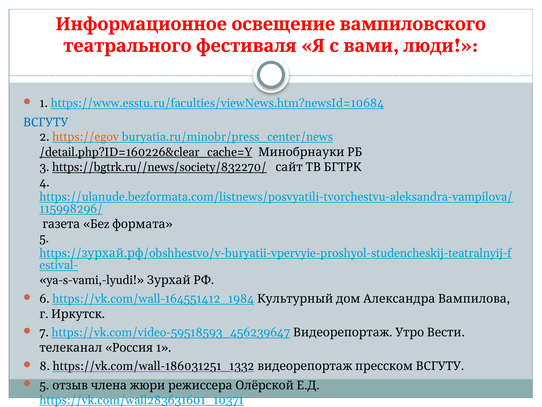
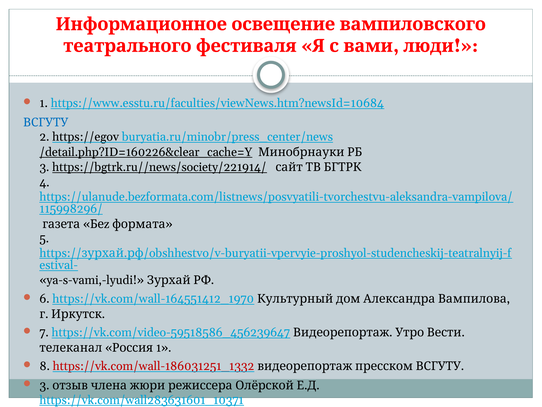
https://egov colour: orange -> black
https://bgtrk.ru//news/society/832270/: https://bgtrk.ru//news/society/832270/ -> https://bgtrk.ru//news/society/221914/
https://vk.com/wall-164551412_1984: https://vk.com/wall-164551412_1984 -> https://vk.com/wall-164551412_1970
https://vk.com/video-59518593_456239647: https://vk.com/video-59518593_456239647 -> https://vk.com/video-59518586_456239647
https://vk.com/wall-186031251_1332 colour: black -> red
5 at (44, 385): 5 -> 3
